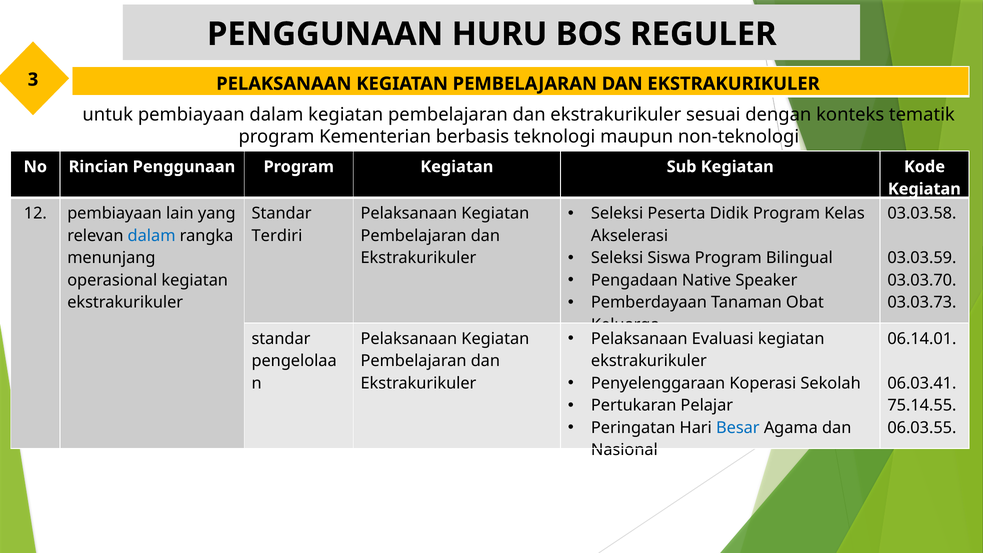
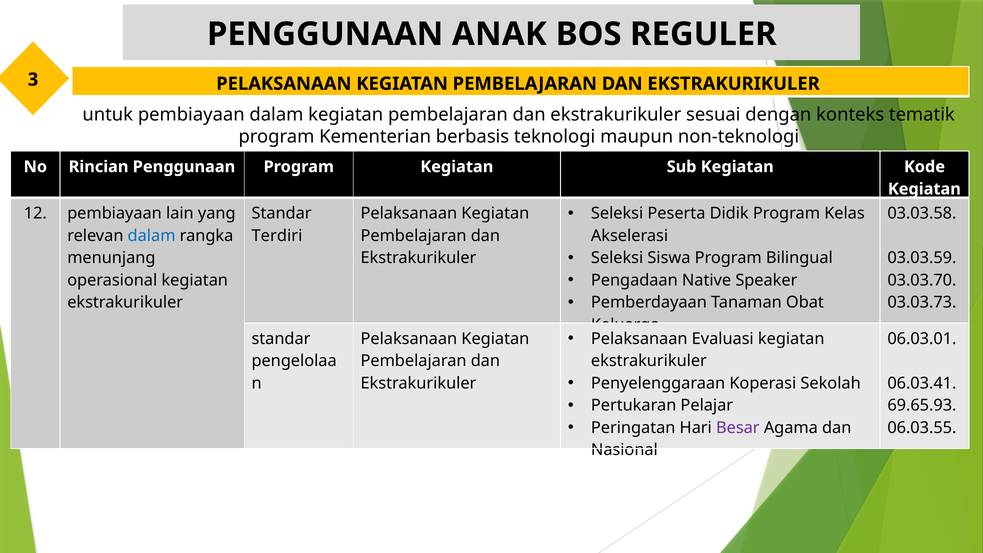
HURU: HURU -> ANAK
06.14.01: 06.14.01 -> 06.03.01
75.14.55: 75.14.55 -> 69.65.93
Besar colour: blue -> purple
